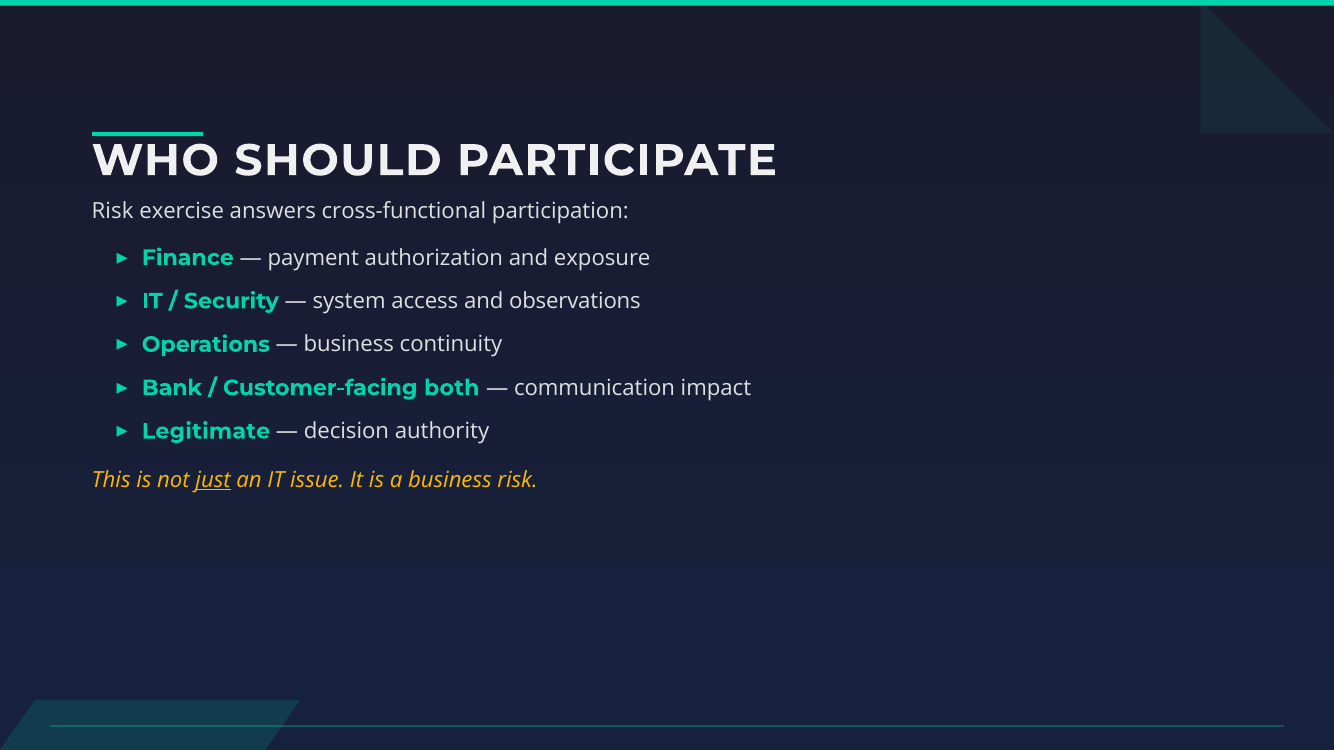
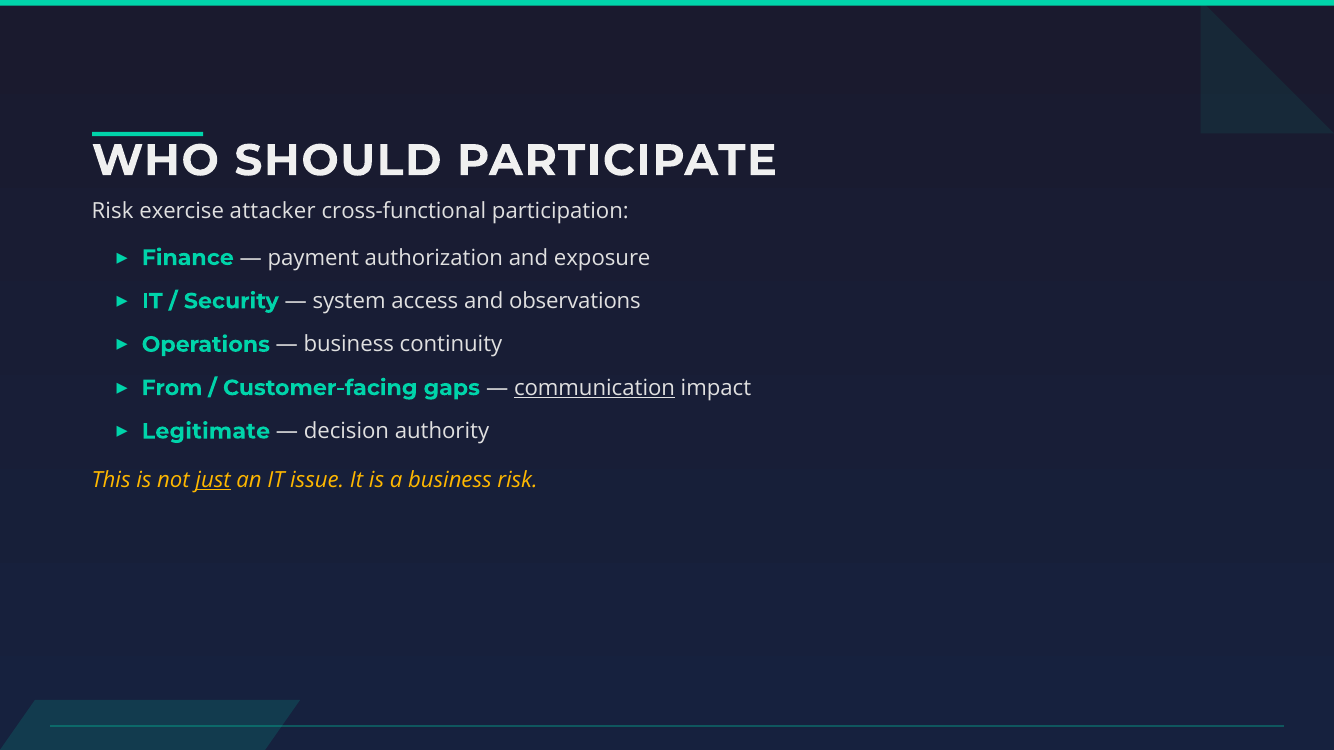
answers: answers -> attacker
Bank: Bank -> From
both: both -> gaps
communication underline: none -> present
